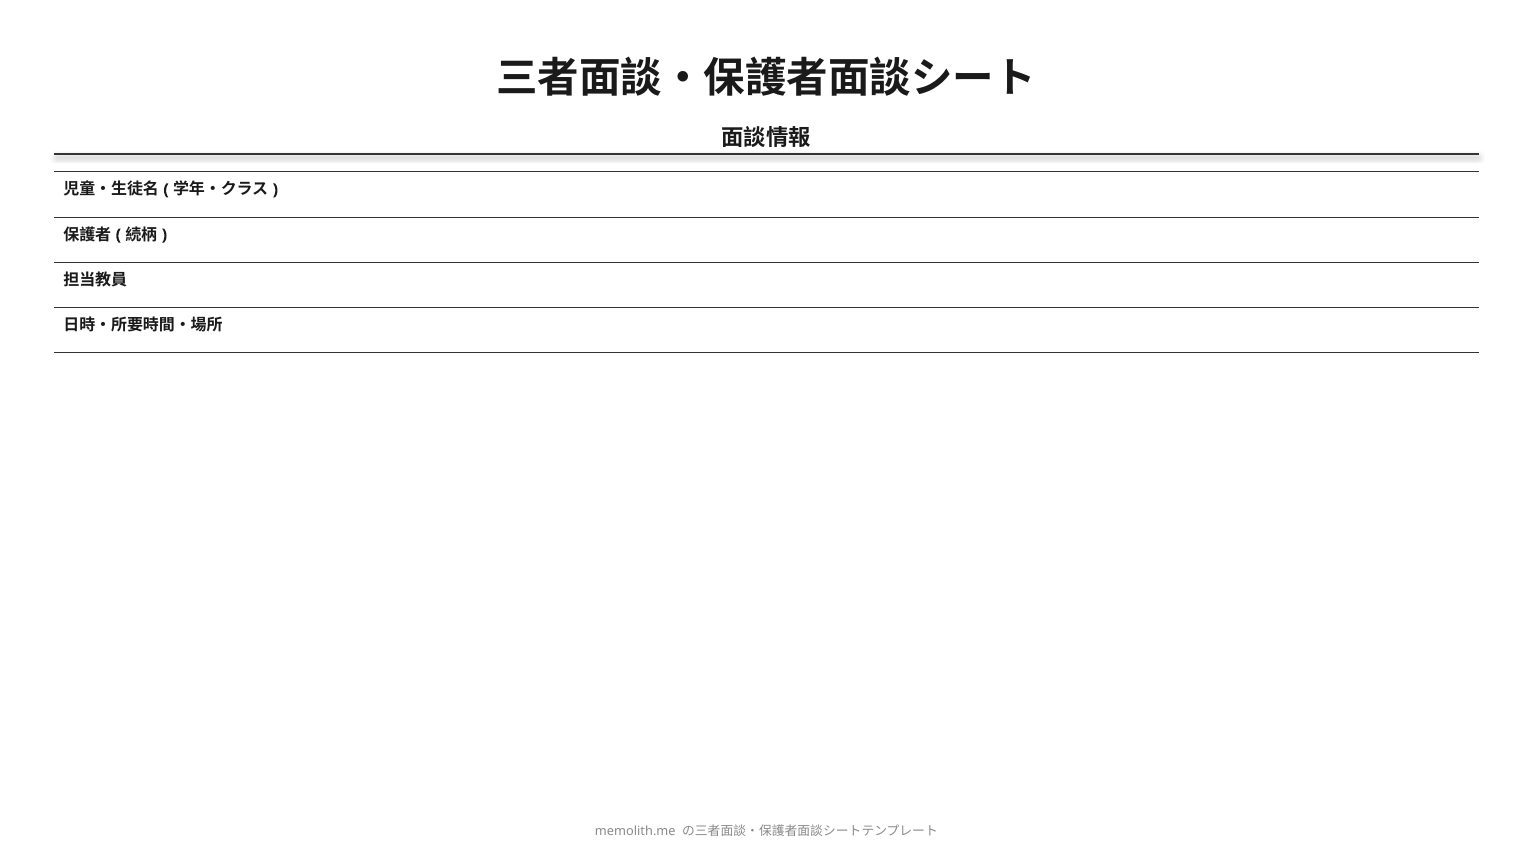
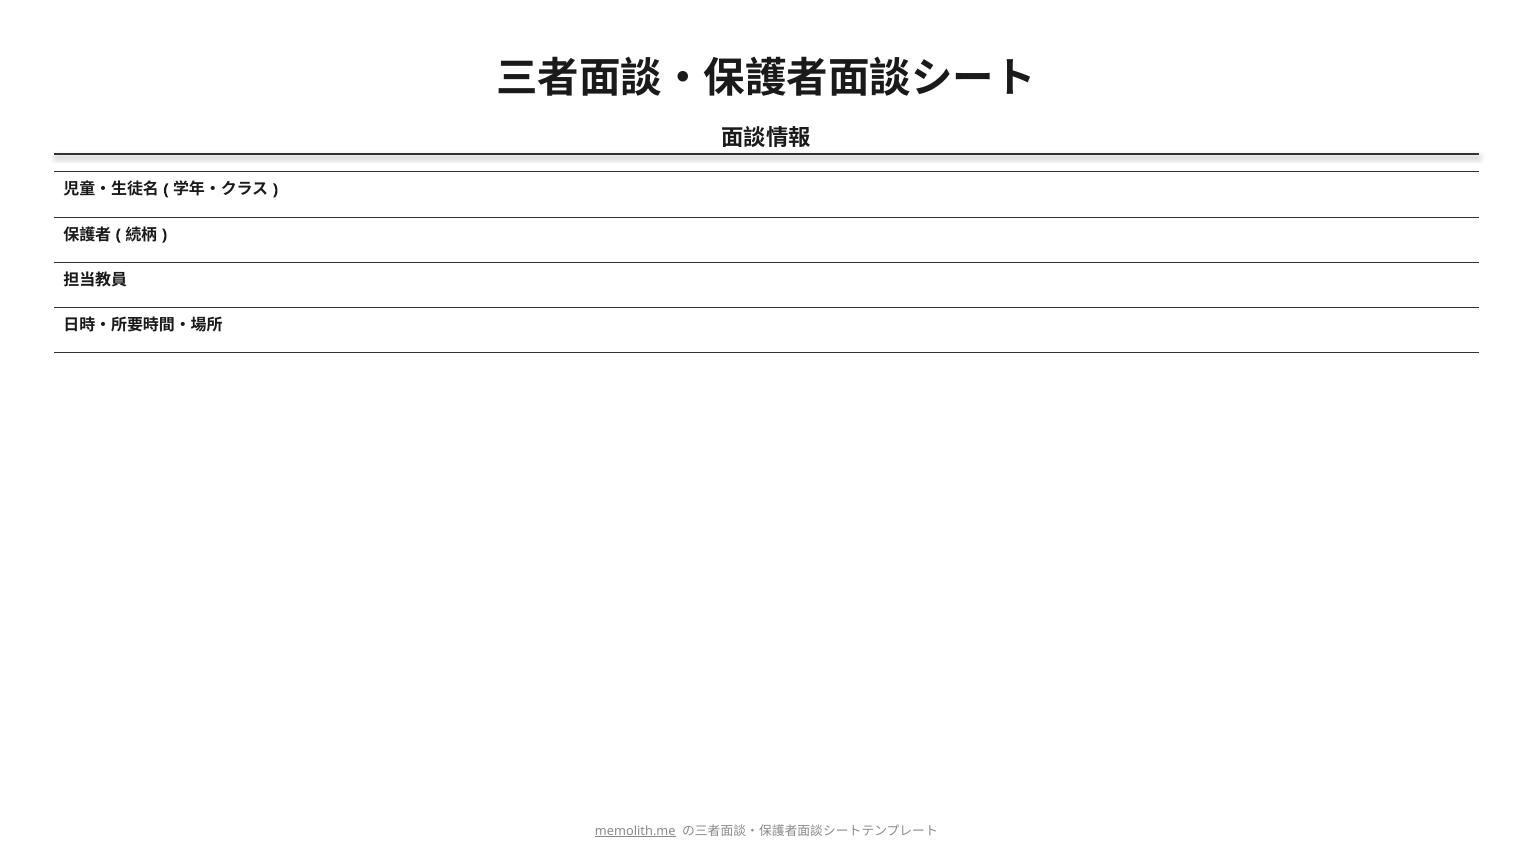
memolith.me underline: none -> present
